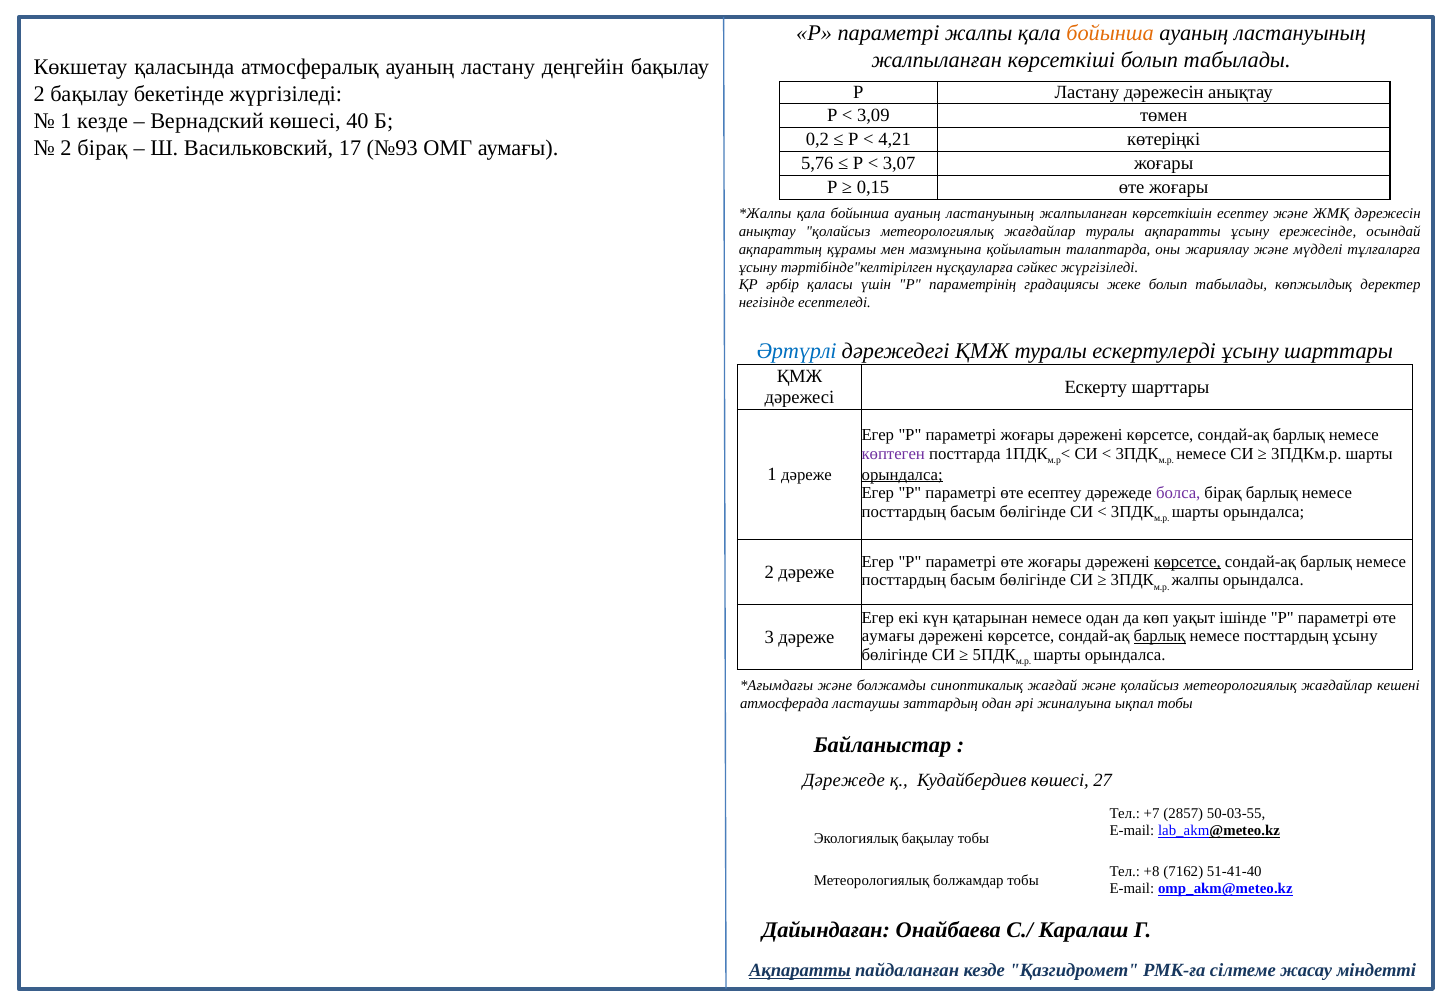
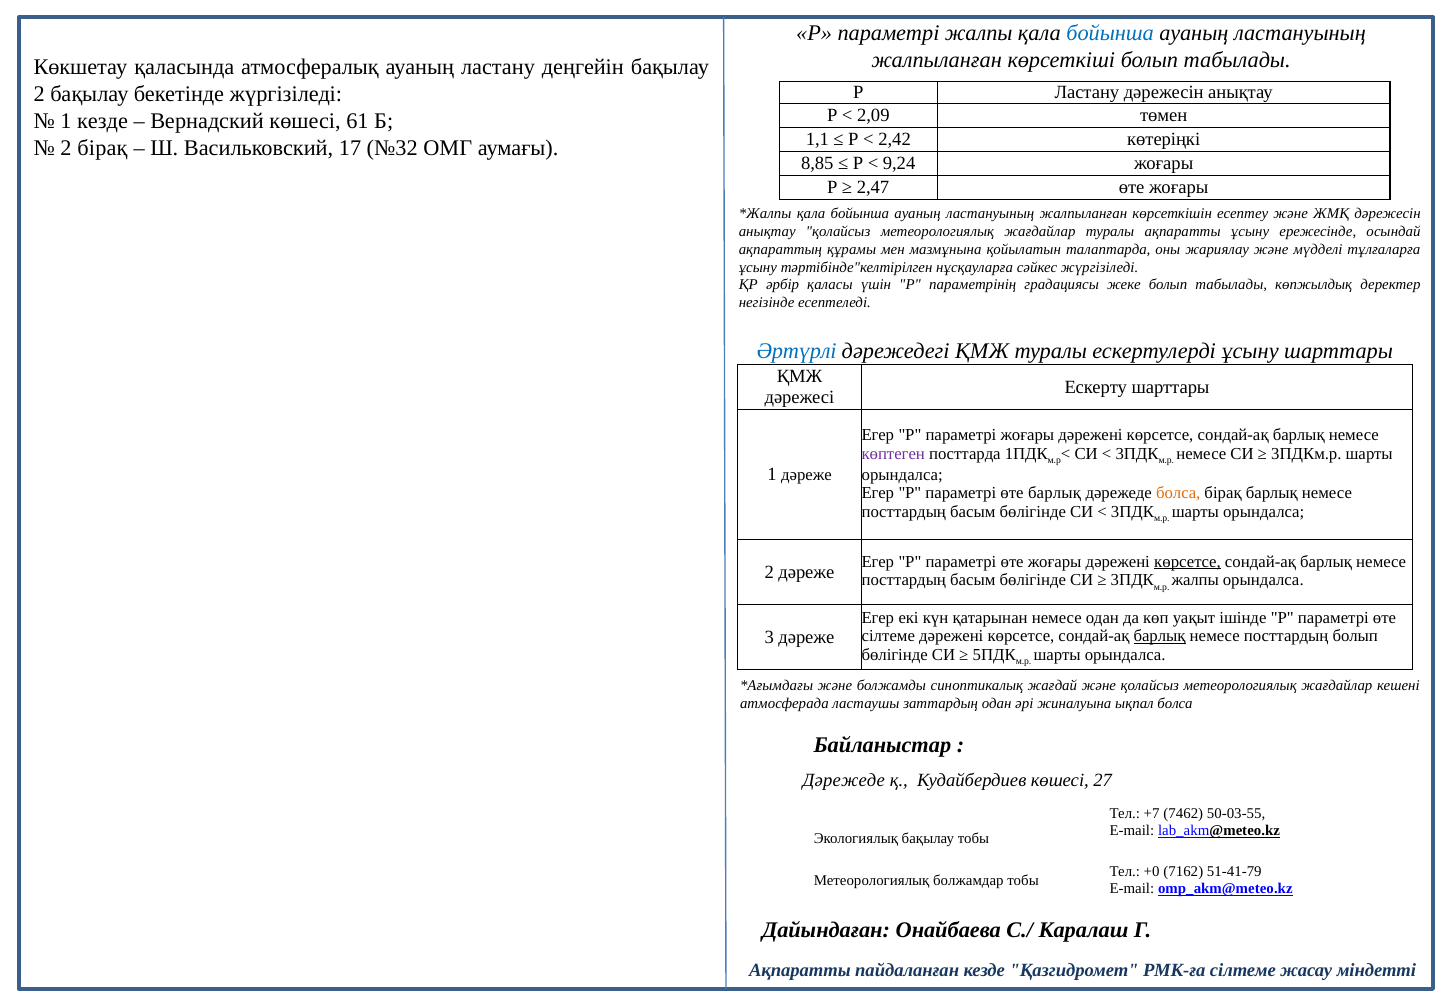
бойынша at (1110, 33) colour: orange -> blue
3,09: 3,09 -> 2,09
40: 40 -> 61
0,2: 0,2 -> 1,1
4,21: 4,21 -> 2,42
№93: №93 -> №32
5,76: 5,76 -> 8,85
3,07: 3,07 -> 9,24
0,15: 0,15 -> 2,47
орындалса at (902, 474) underline: present -> none
өте есептеу: есептеу -> барлық
болса at (1178, 493) colour: purple -> orange
аумағы at (888, 636): аумағы -> сілтеме
посттардың ұсыну: ұсыну -> болып
ықпал тобы: тобы -> болса
2857: 2857 -> 7462
+8: +8 -> +0
51-41-40: 51-41-40 -> 51-41-79
Ақпаратты at (800, 970) underline: present -> none
